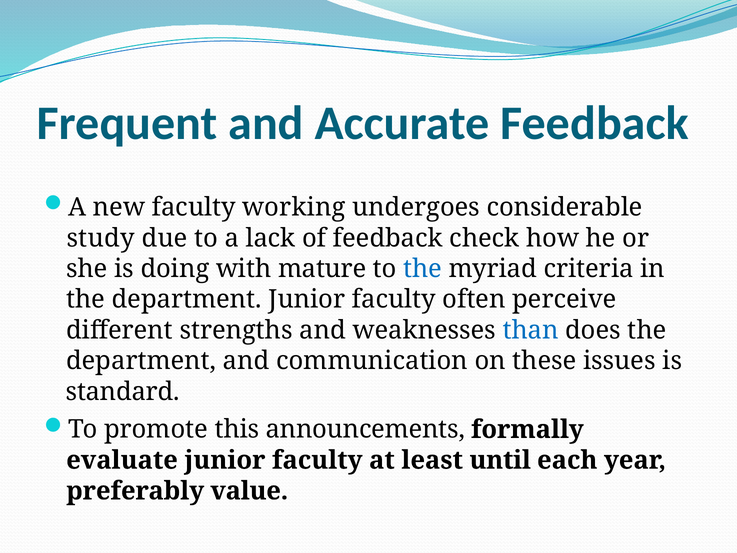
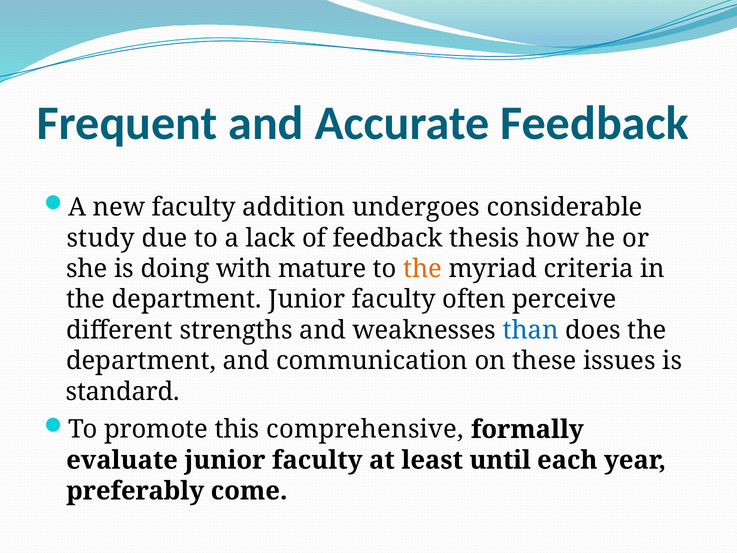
working: working -> addition
check: check -> thesis
the at (423, 269) colour: blue -> orange
announcements: announcements -> comprehensive
value: value -> come
